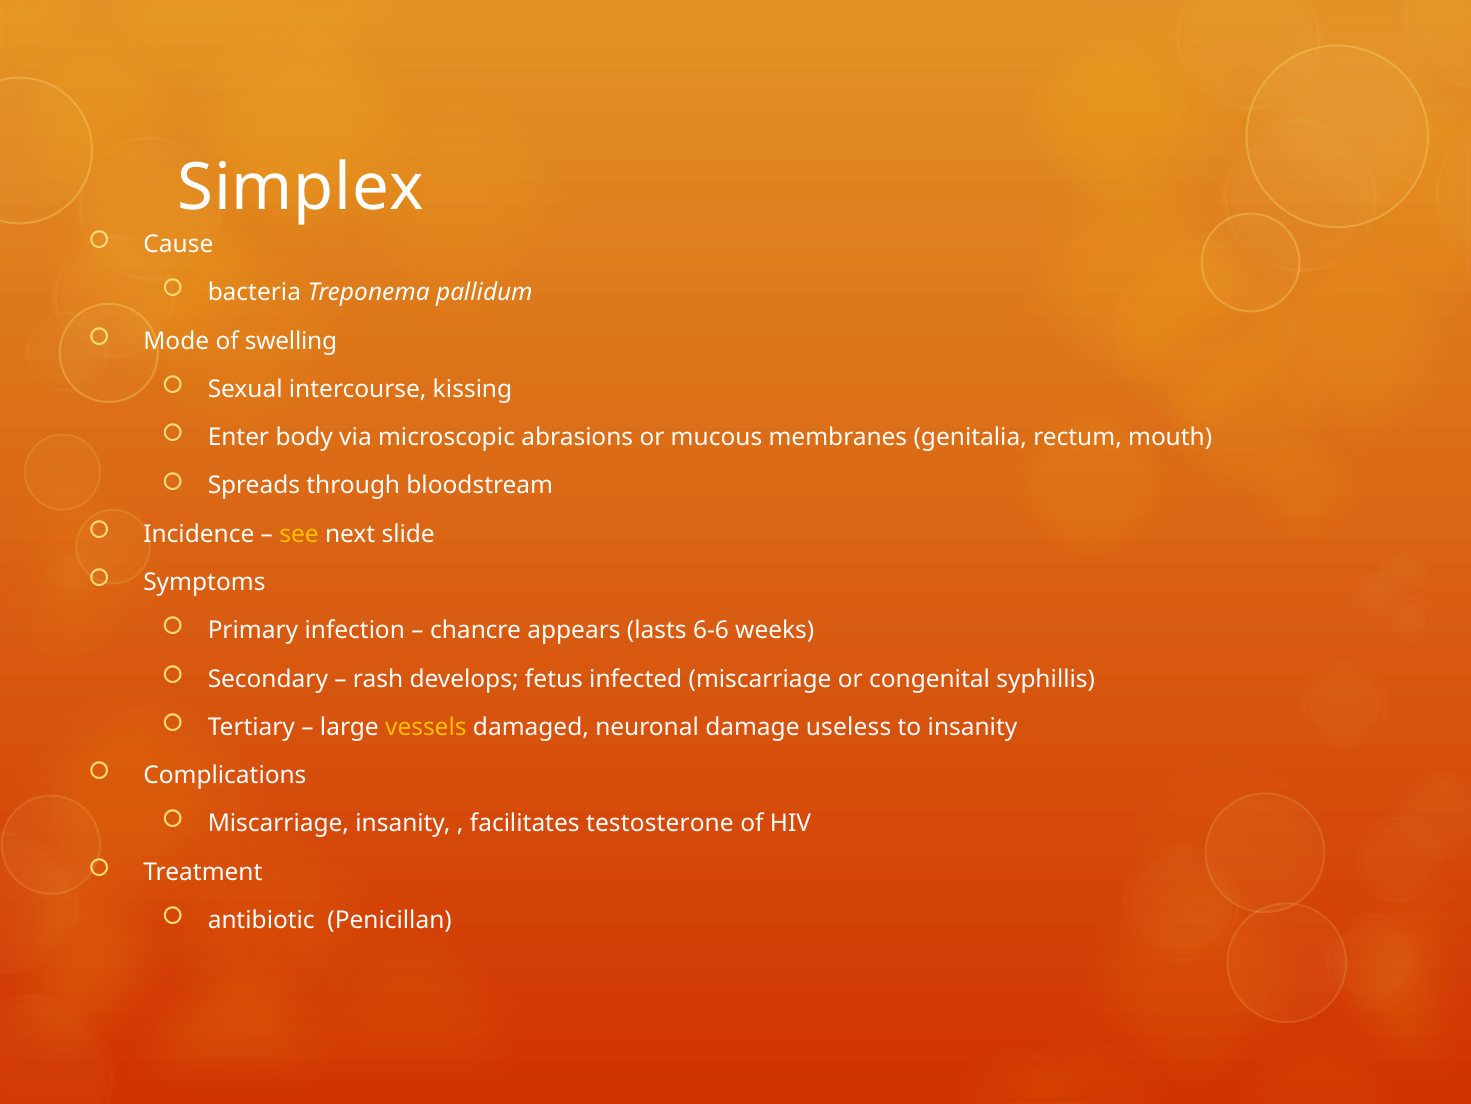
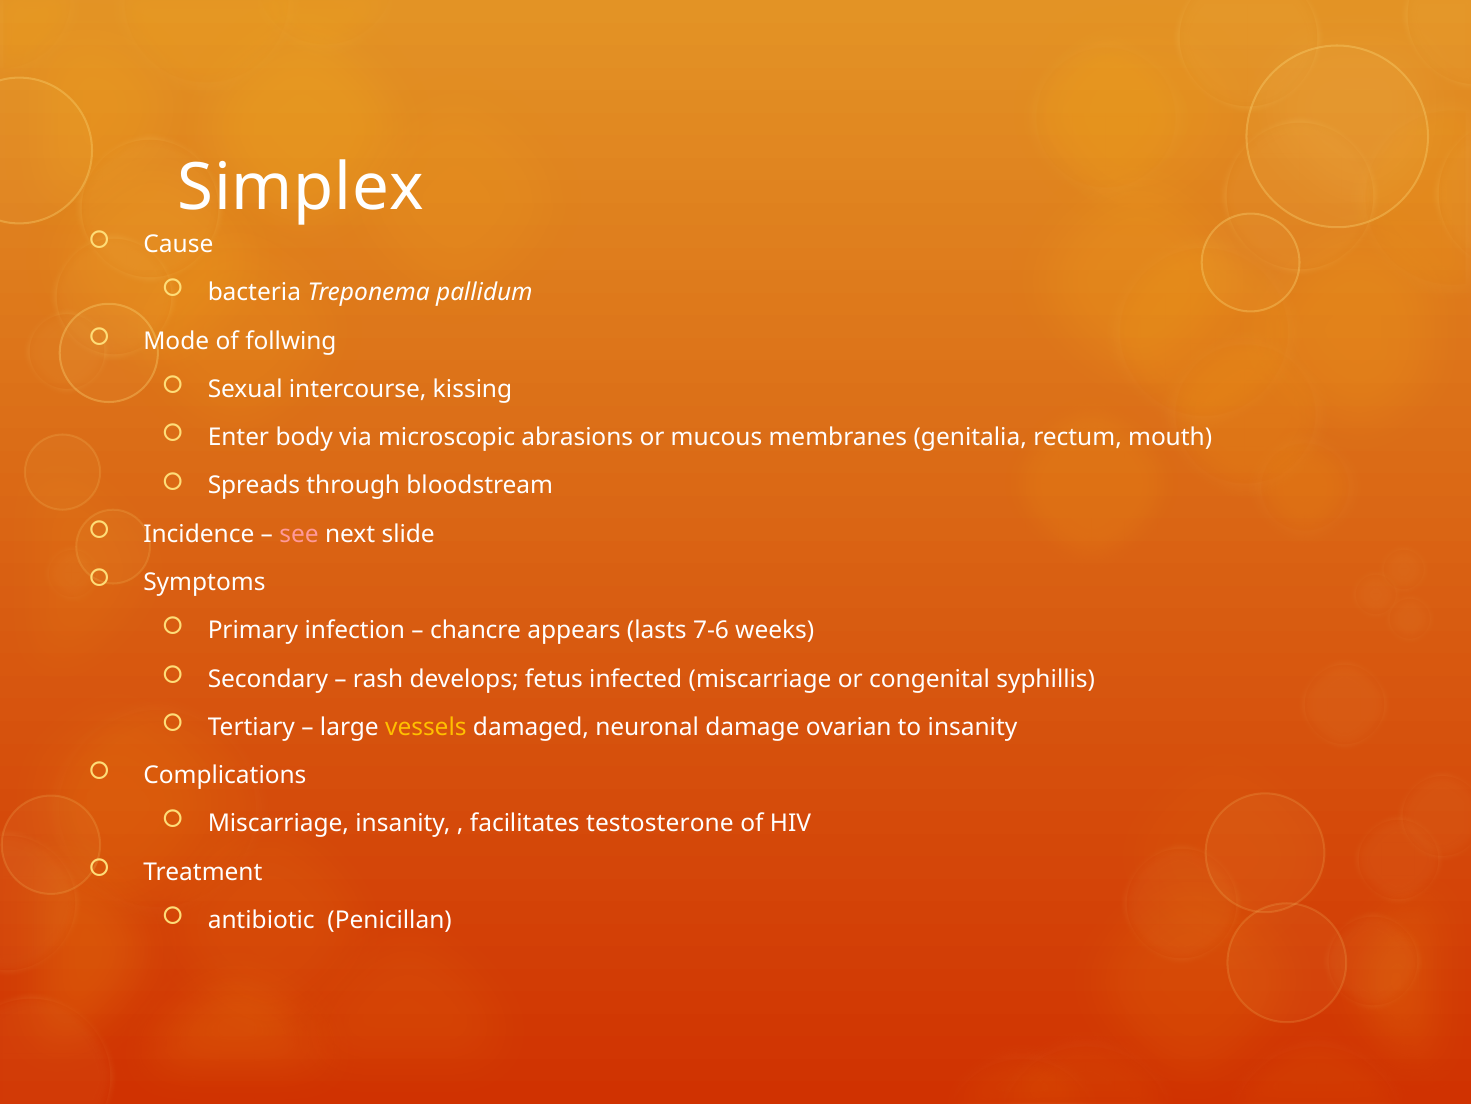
swelling: swelling -> follwing
see colour: yellow -> pink
6-6: 6-6 -> 7-6
useless: useless -> ovarian
